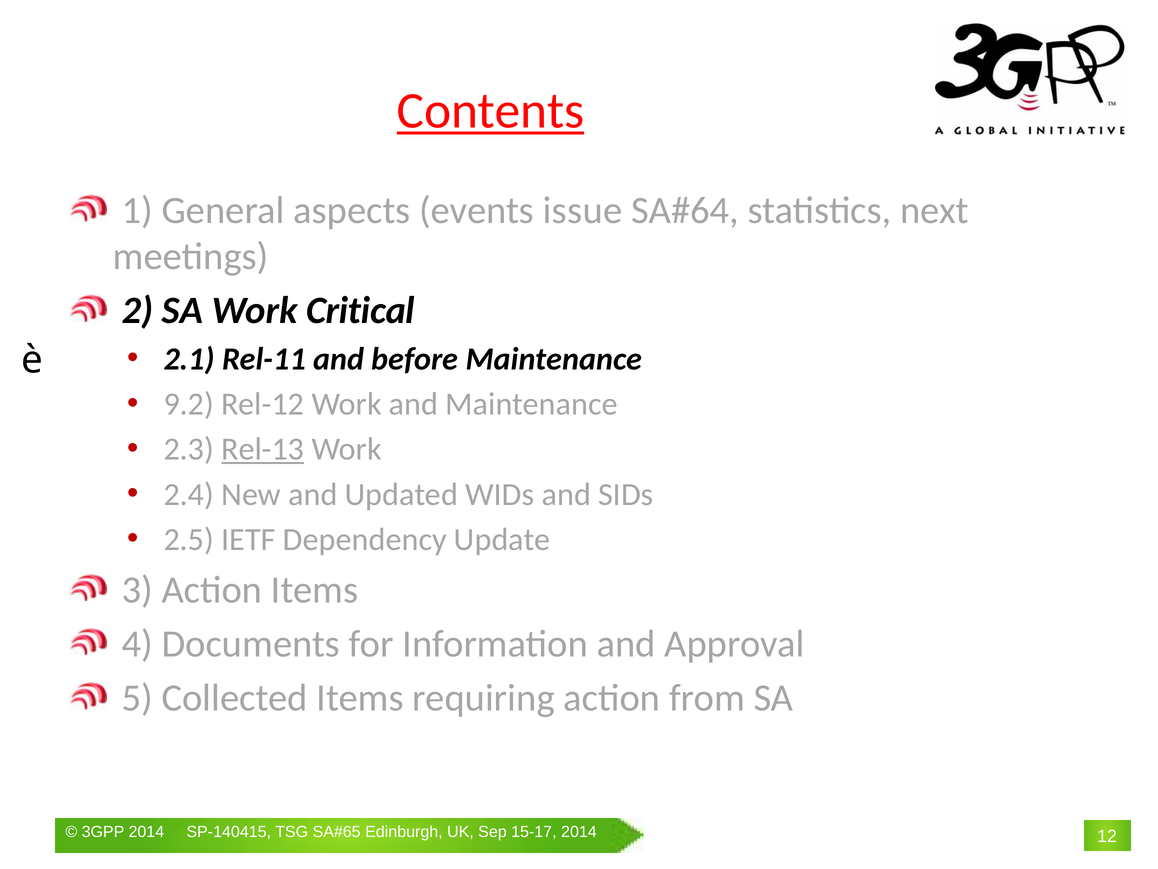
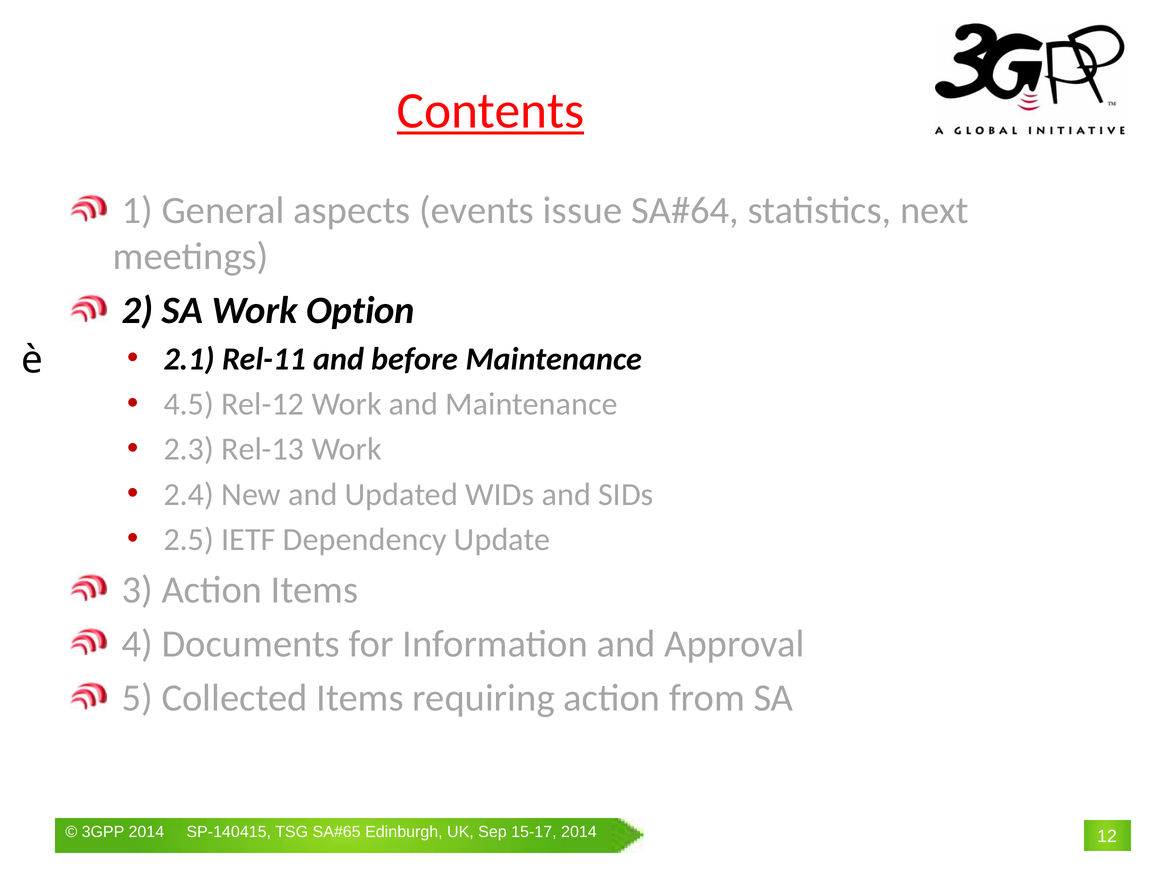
Critical: Critical -> Option
9.2: 9.2 -> 4.5
Rel-13 underline: present -> none
